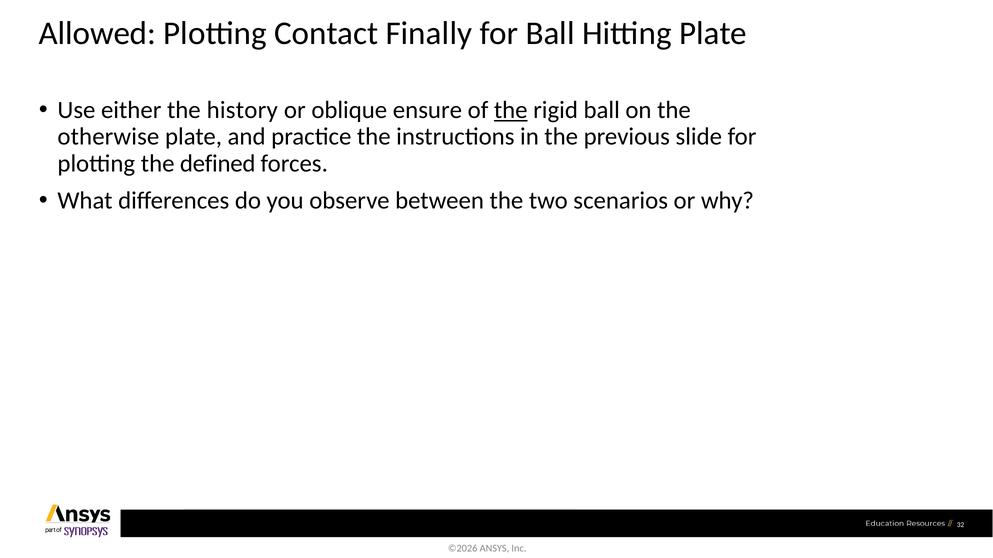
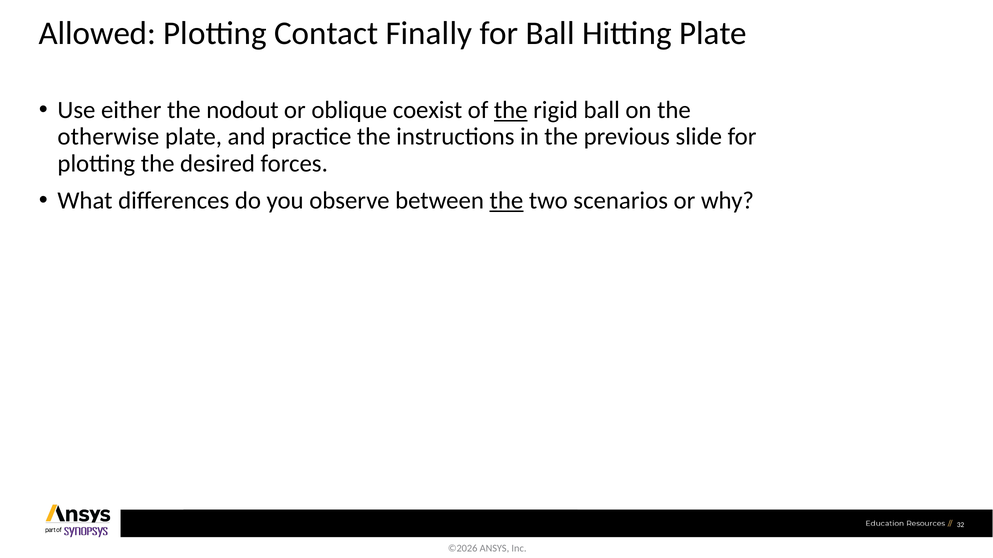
history: history -> nodout
ensure: ensure -> coexist
defined: defined -> desired
the at (506, 201) underline: none -> present
